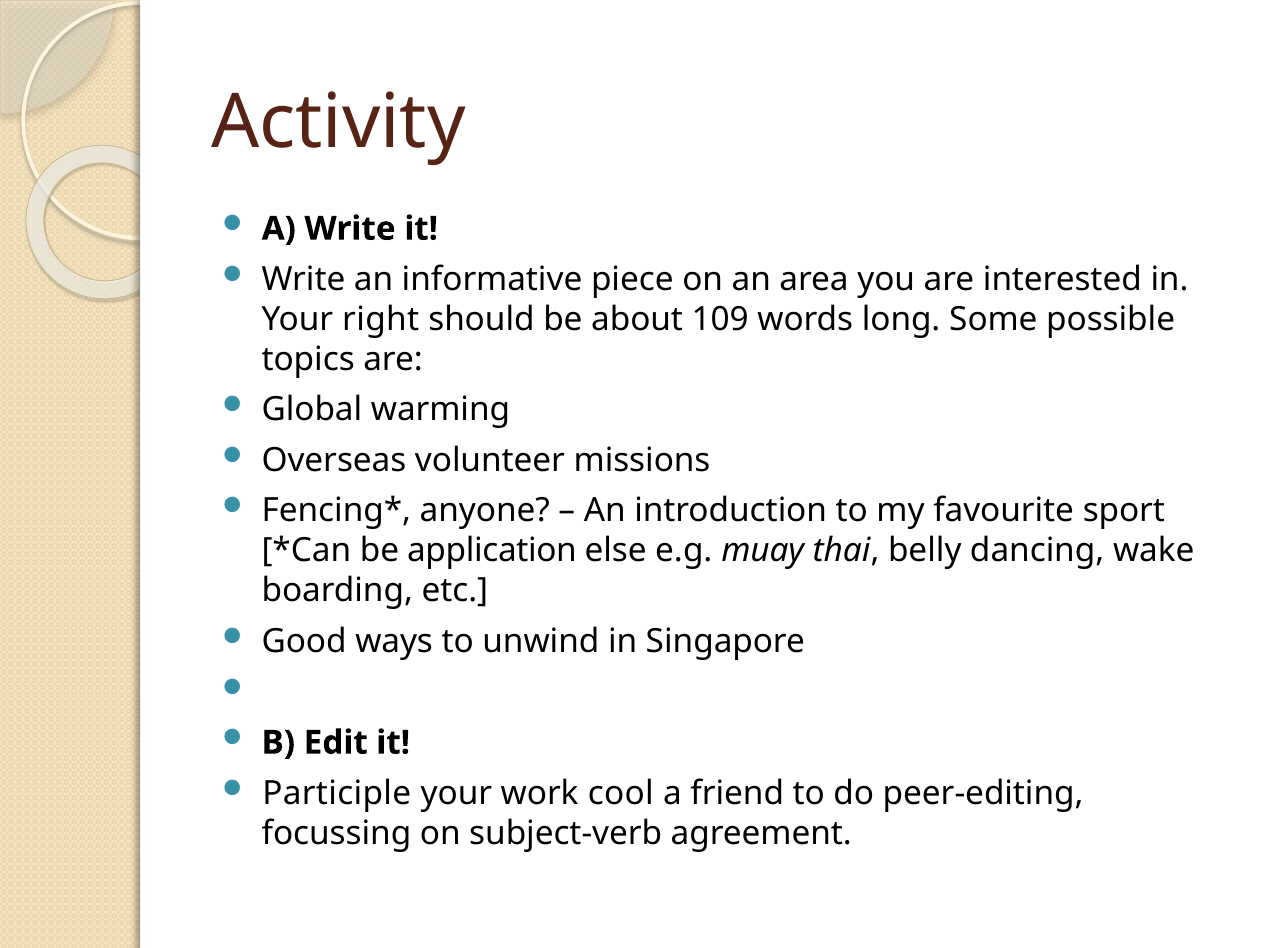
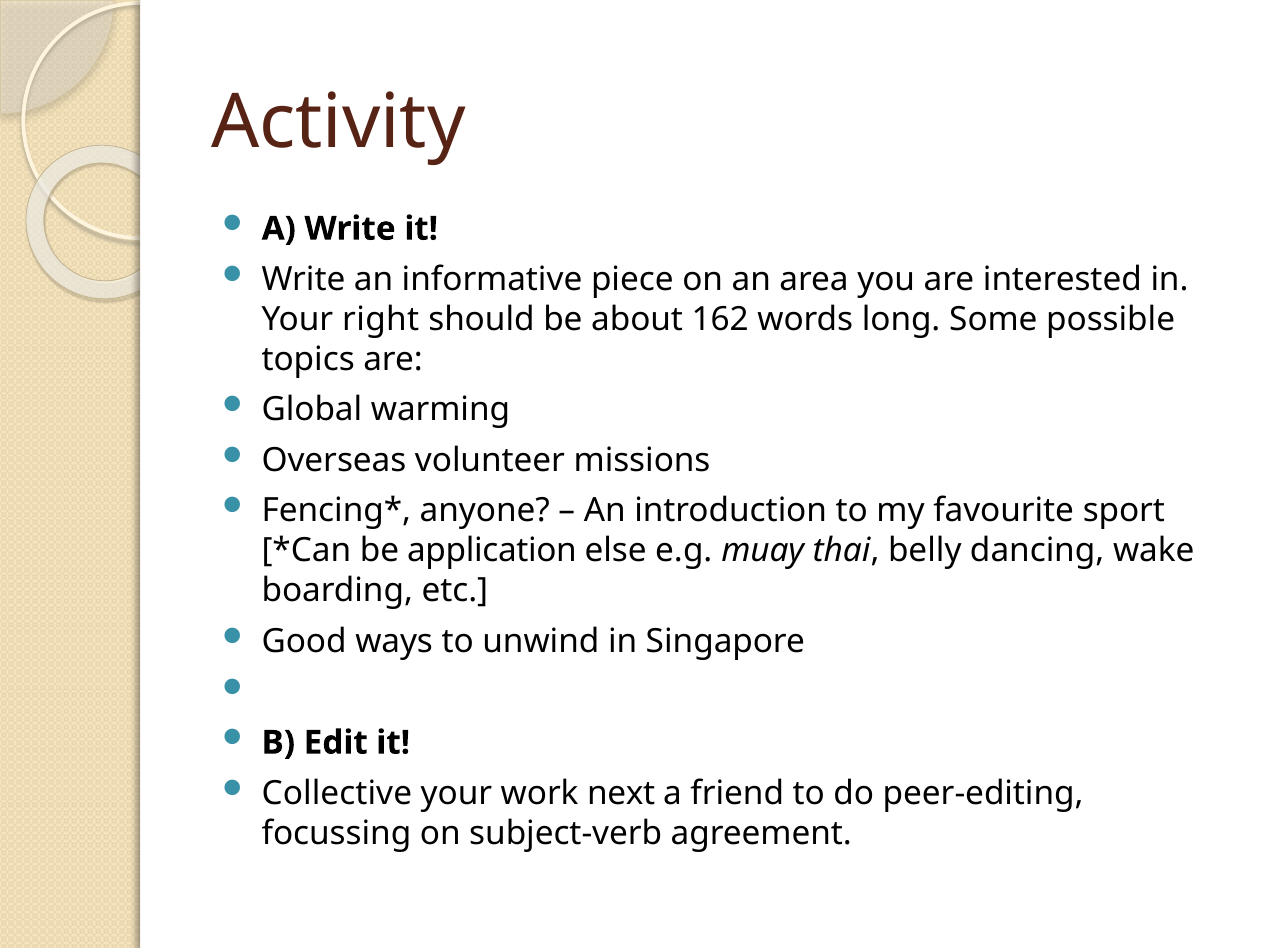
109: 109 -> 162
Participle: Participle -> Collective
cool: cool -> next
